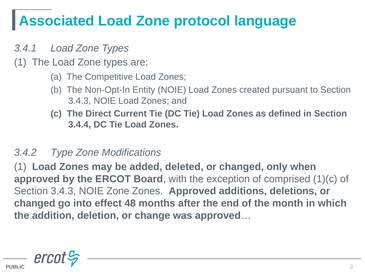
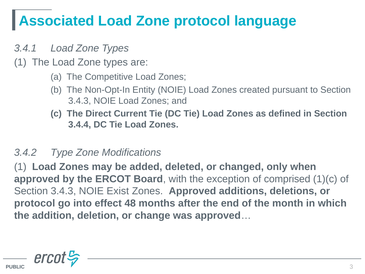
NOIE Zone: Zone -> Exist
changed at (35, 203): changed -> protocol
